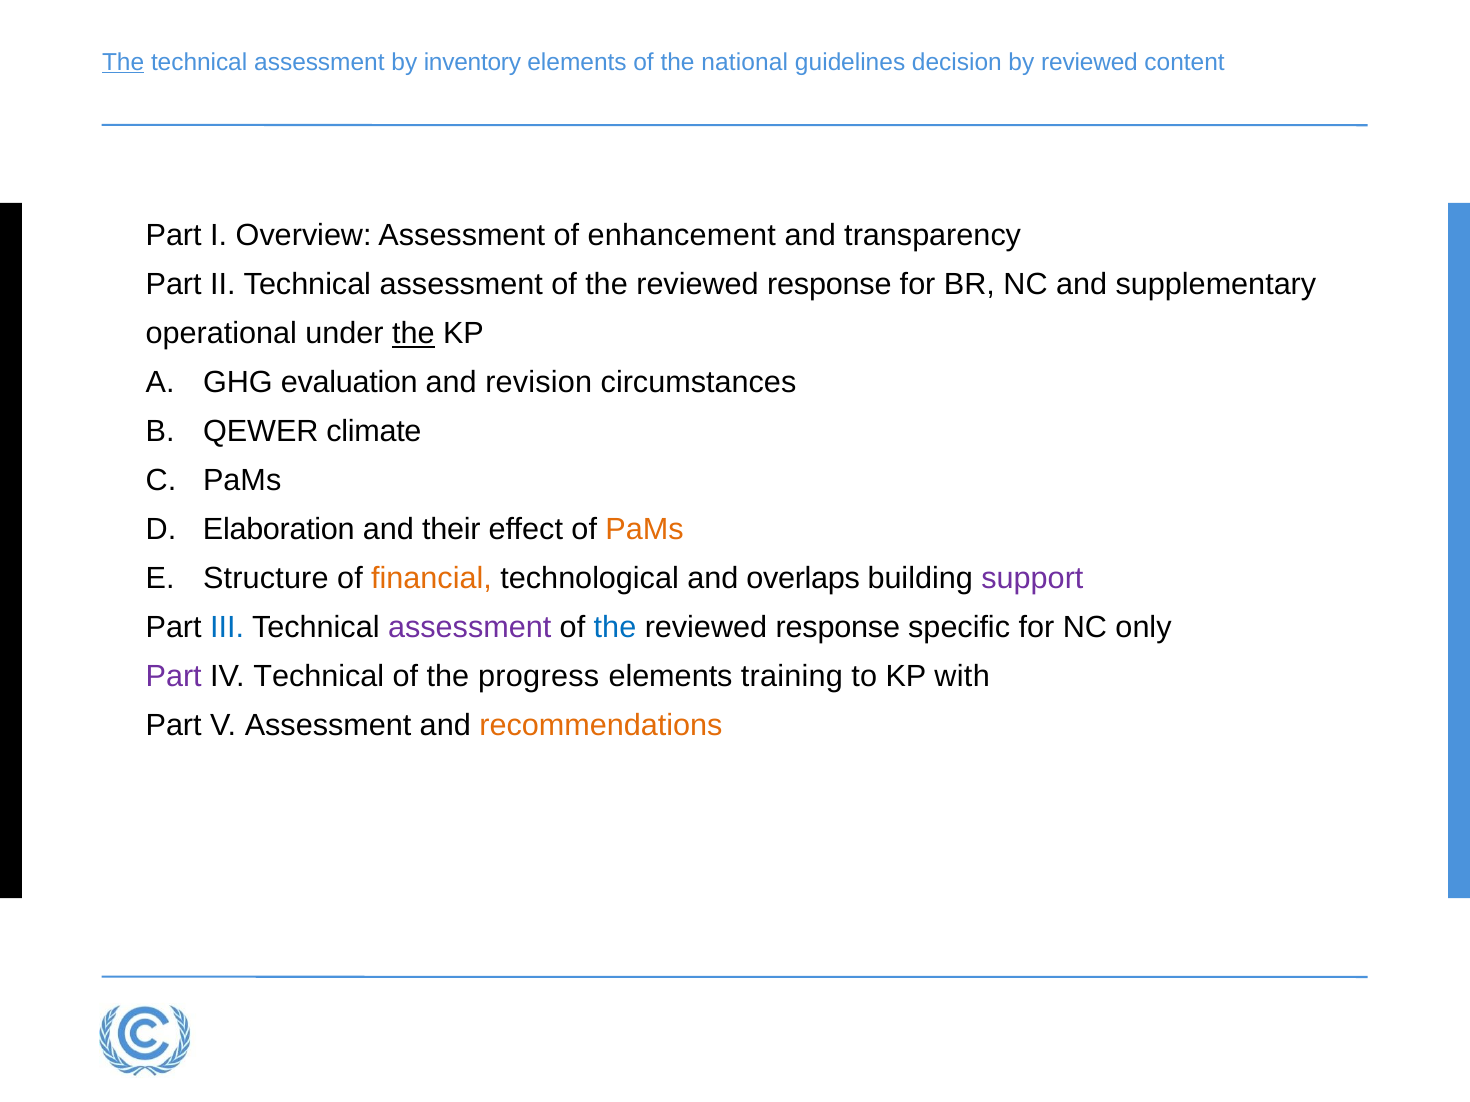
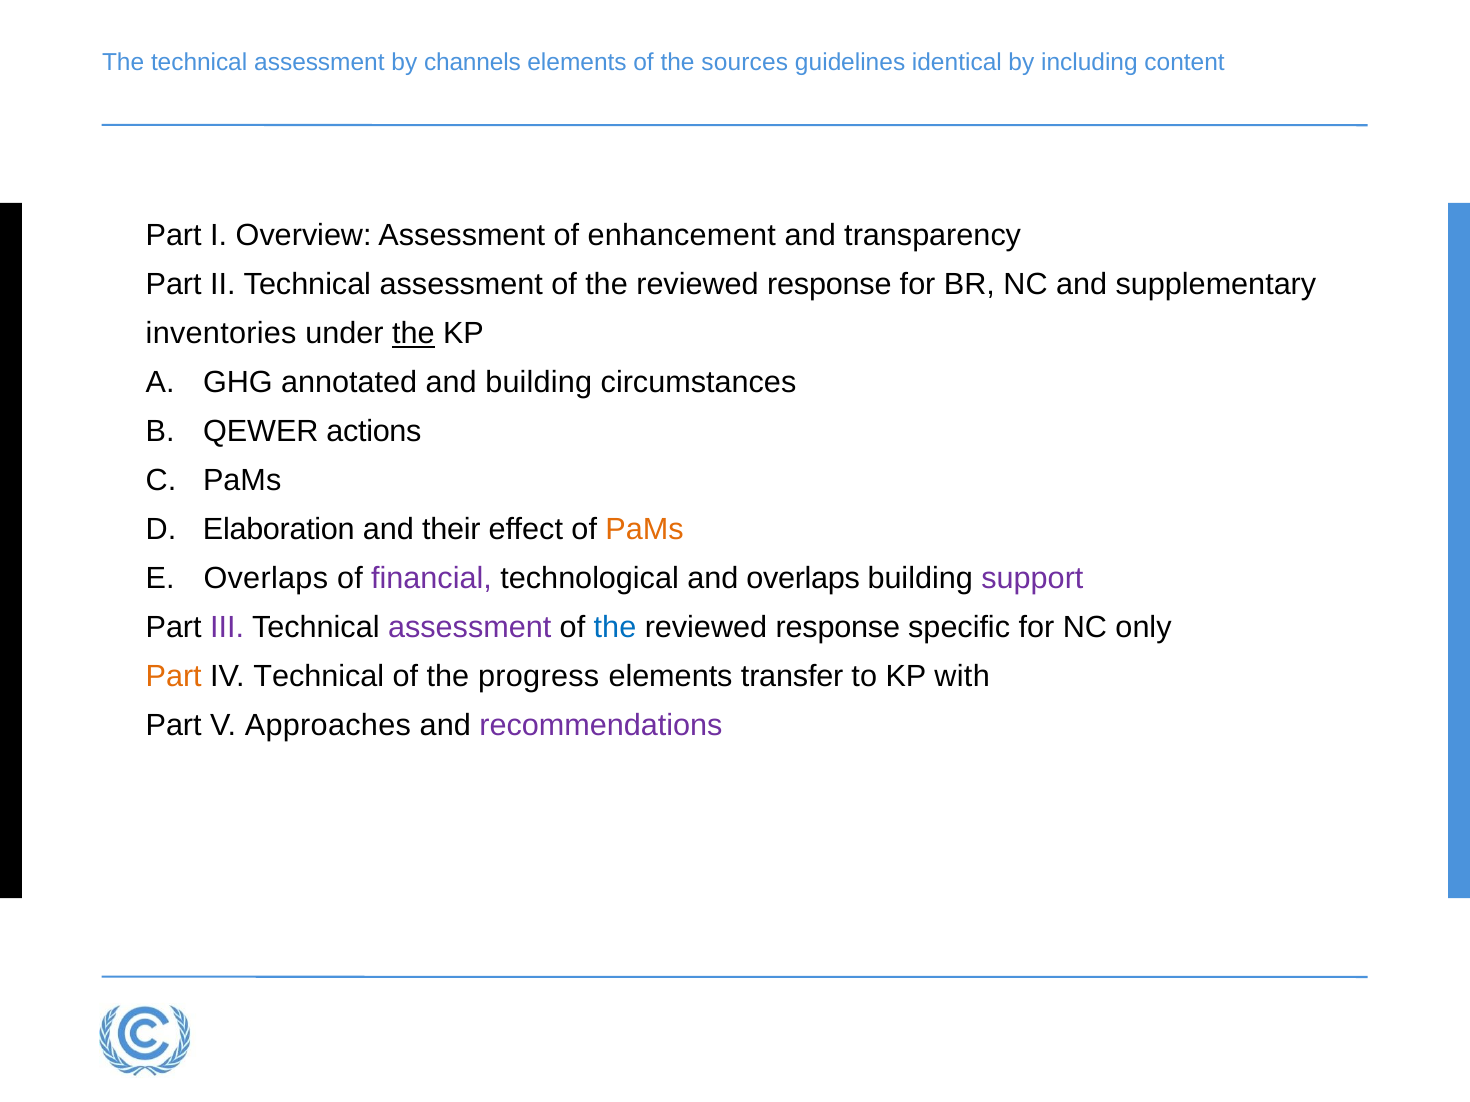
The at (123, 62) underline: present -> none
inventory: inventory -> channels
national: national -> sources
decision: decision -> identical
by reviewed: reviewed -> including
operational: operational -> inventories
evaluation: evaluation -> annotated
and revision: revision -> building
climate: climate -> actions
Structure at (266, 579): Structure -> Overlaps
financial colour: orange -> purple
III colour: blue -> purple
Part at (174, 677) colour: purple -> orange
training: training -> transfer
V Assessment: Assessment -> Approaches
recommendations colour: orange -> purple
